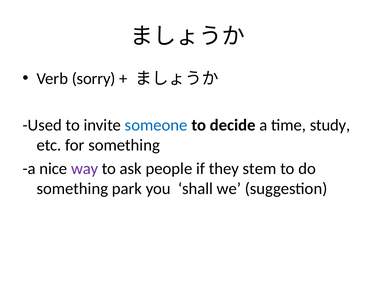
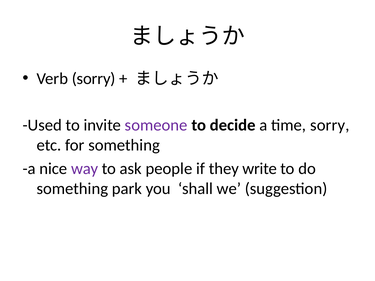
someone colour: blue -> purple
time study: study -> sorry
stem: stem -> write
